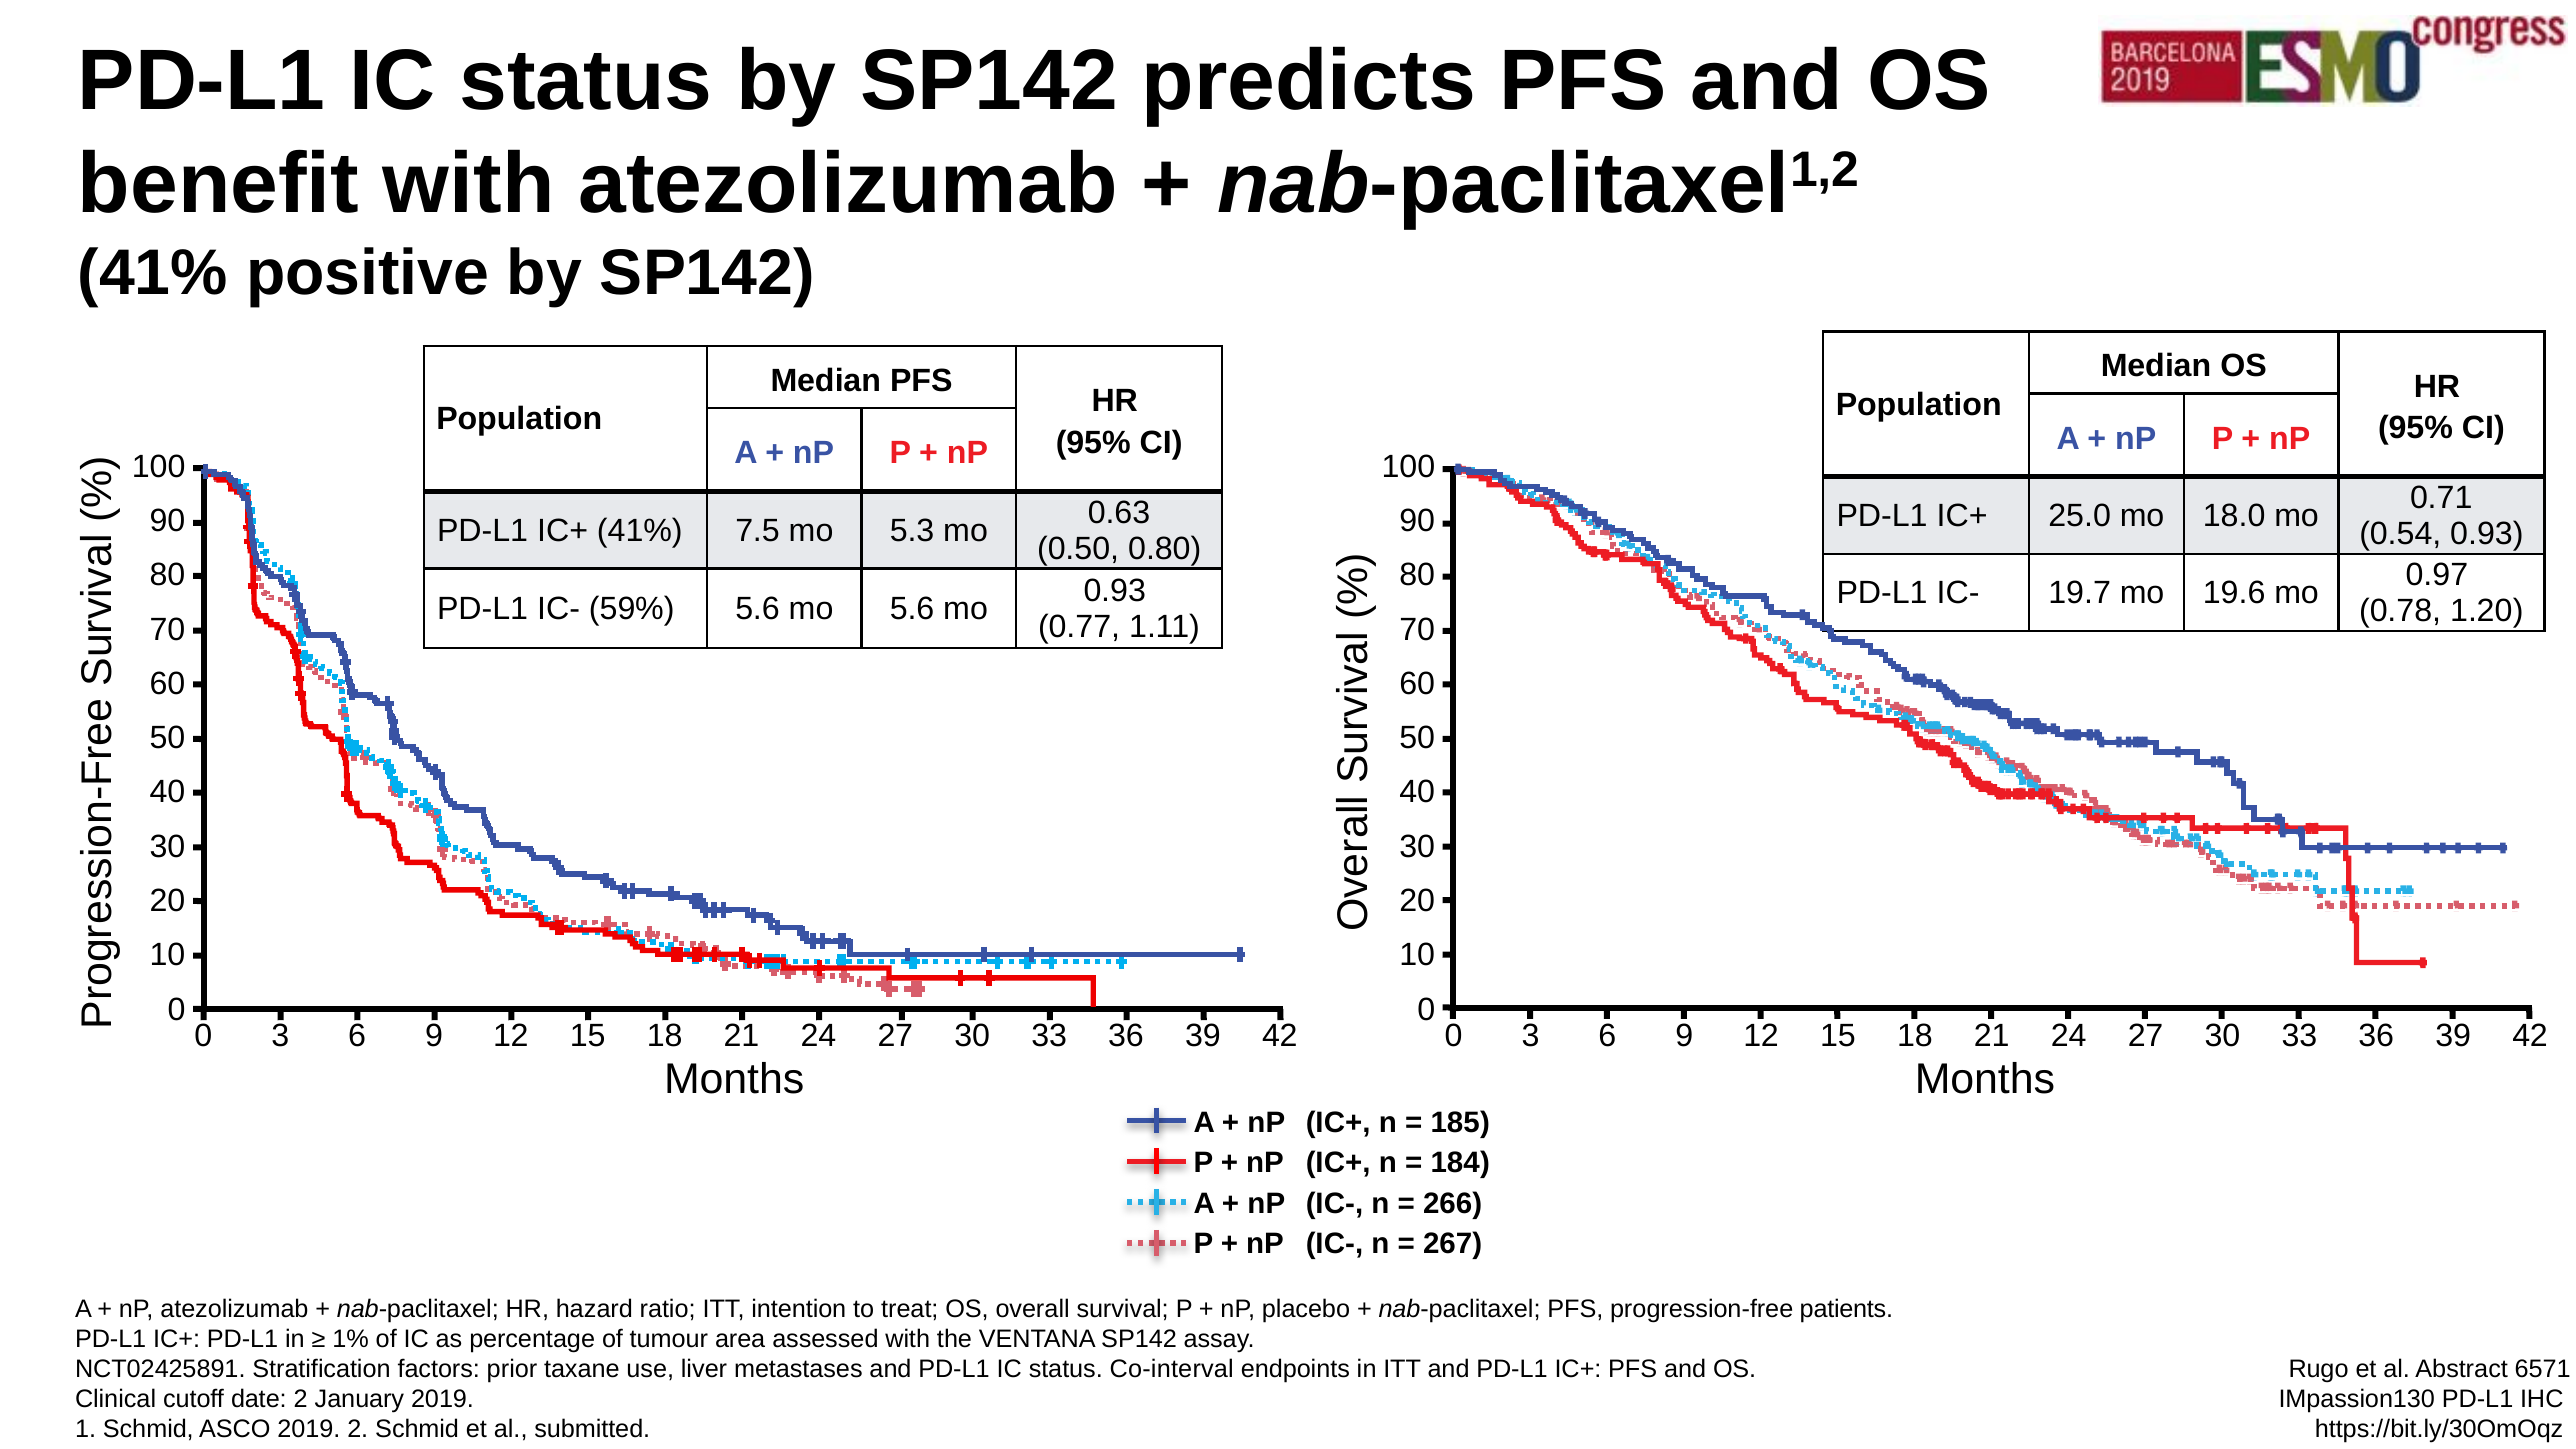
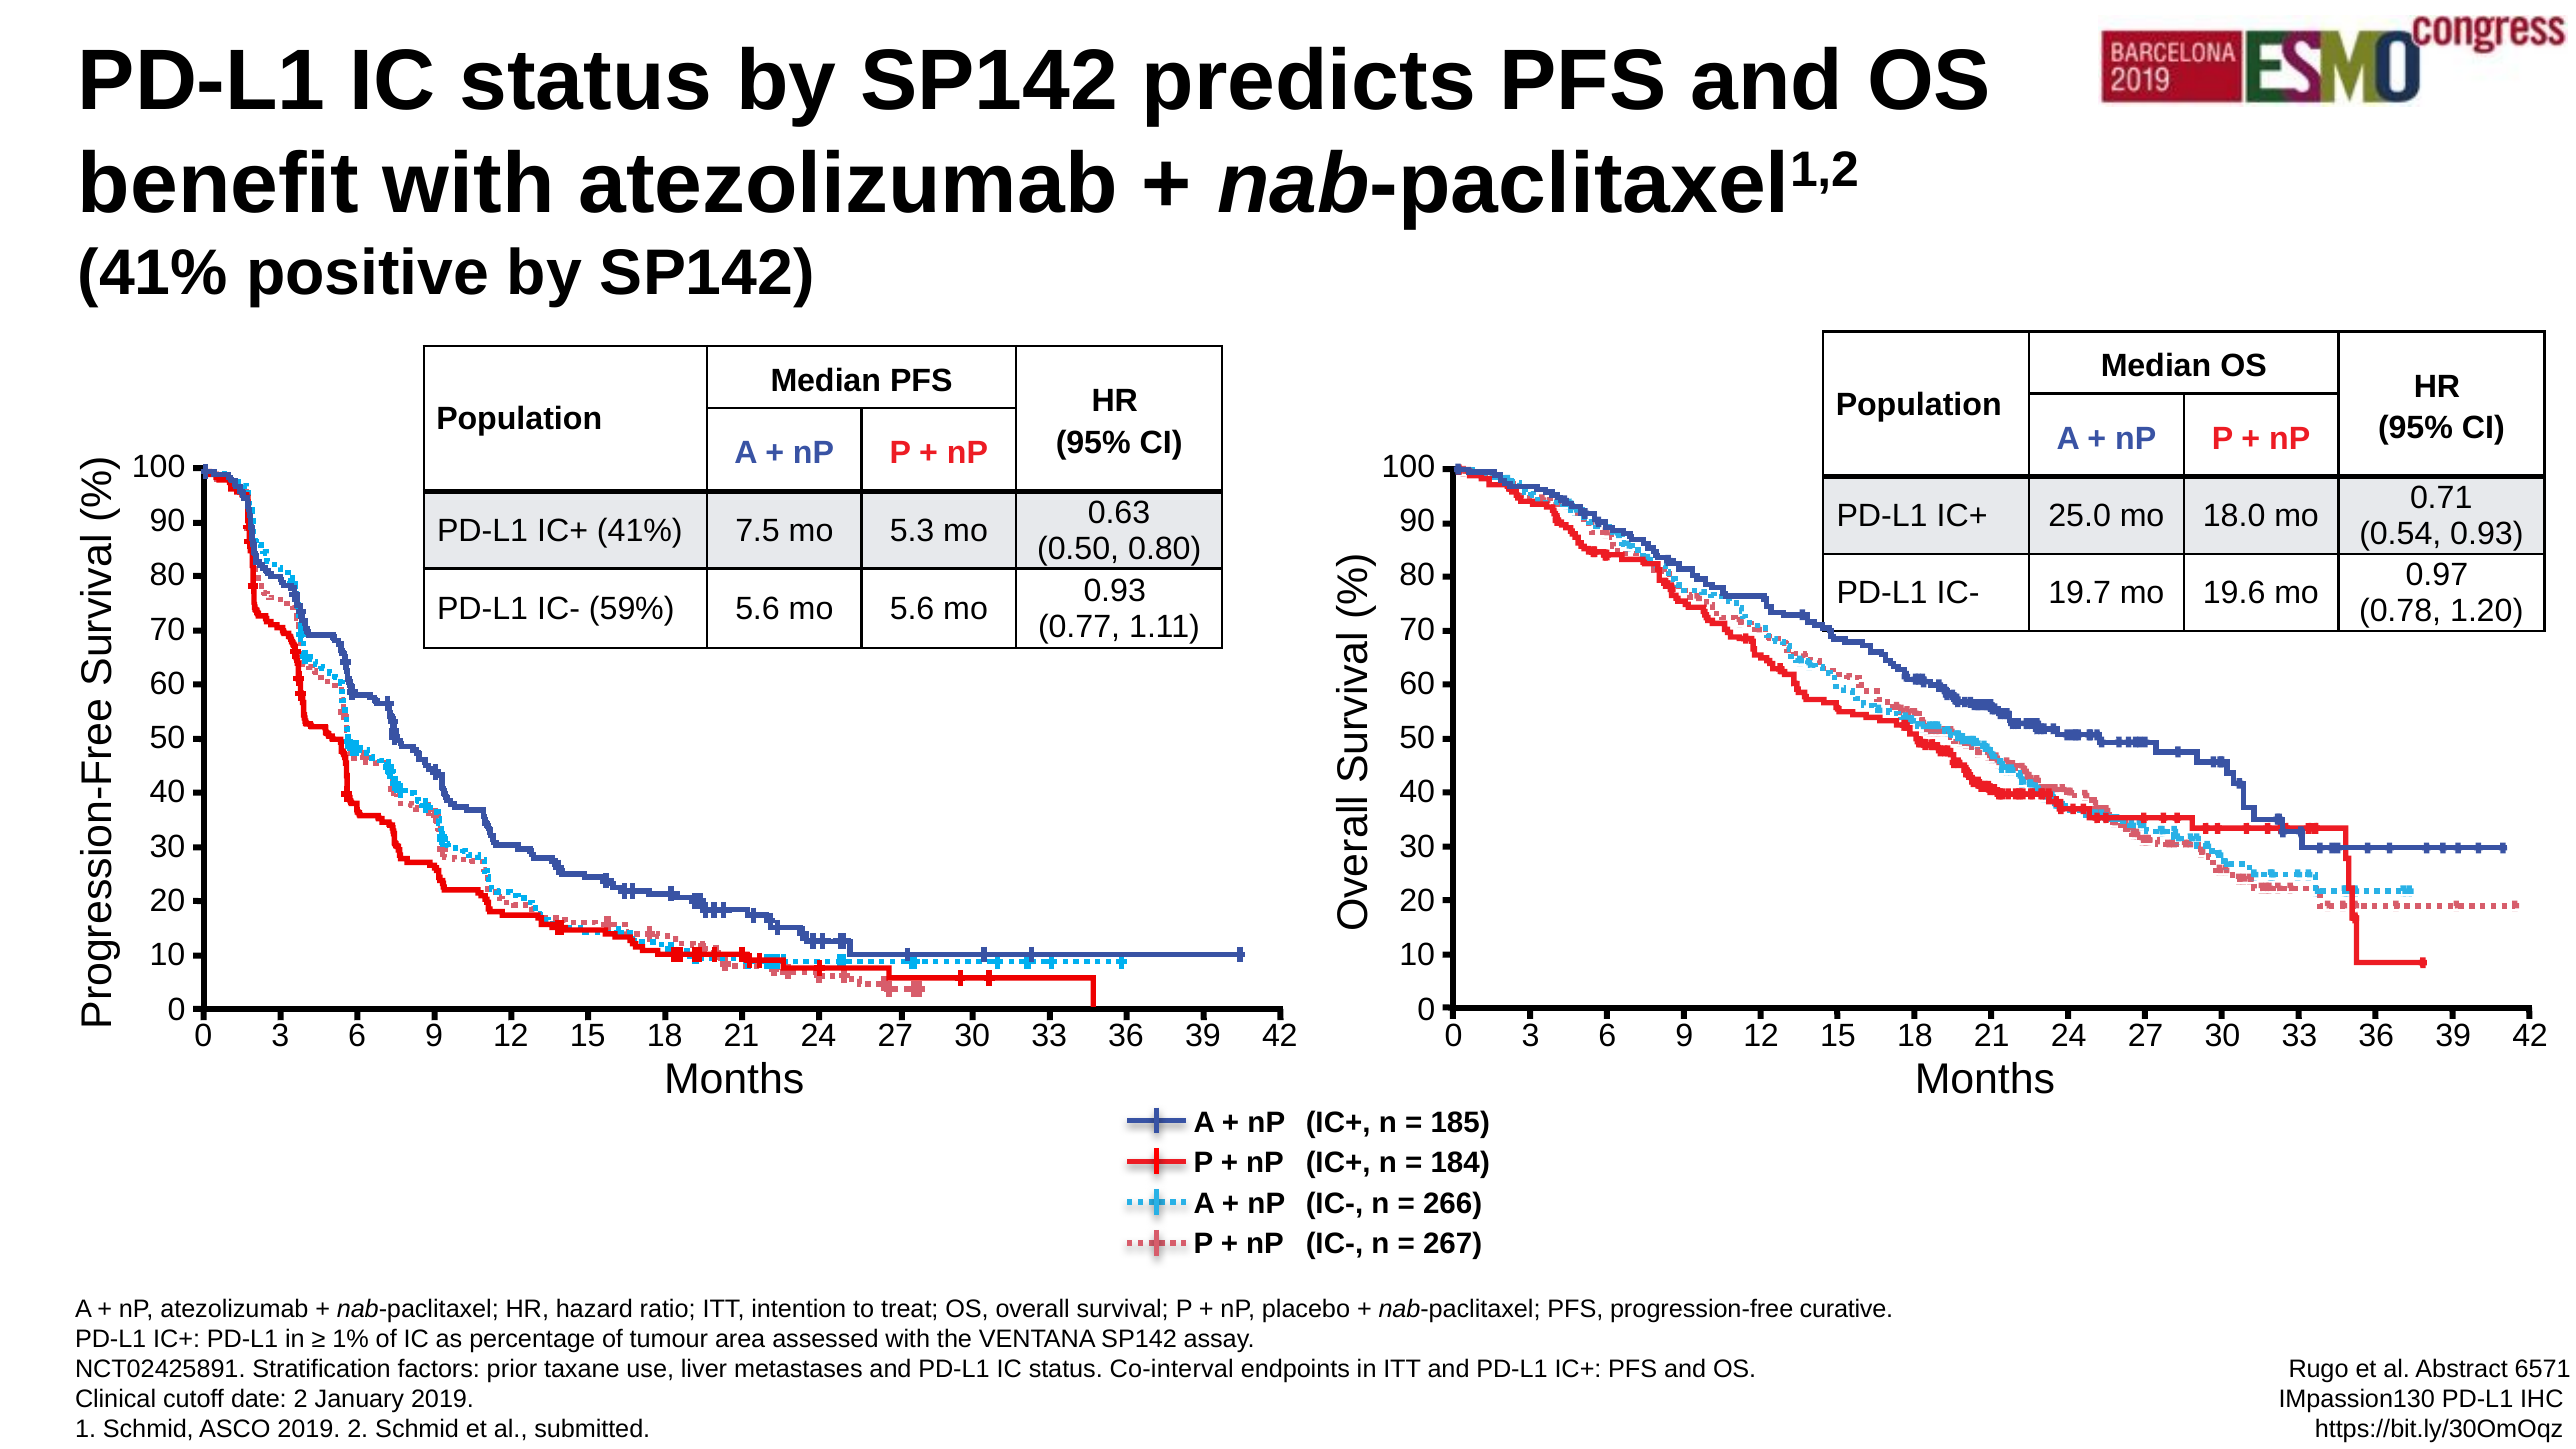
patients: patients -> curative
